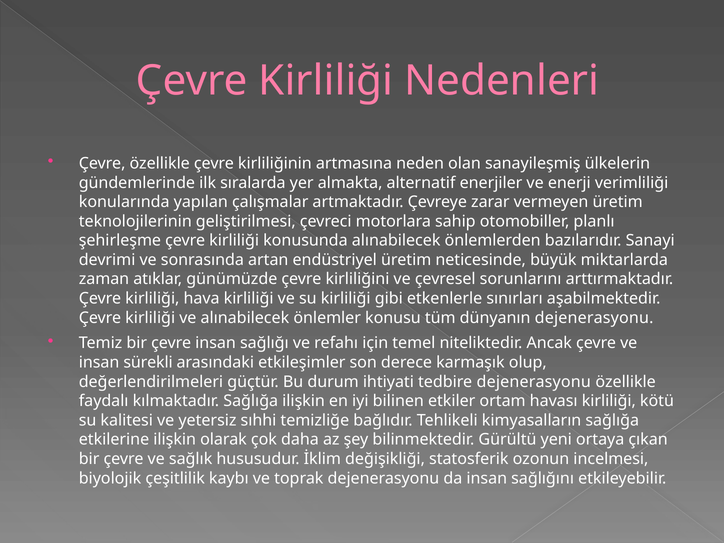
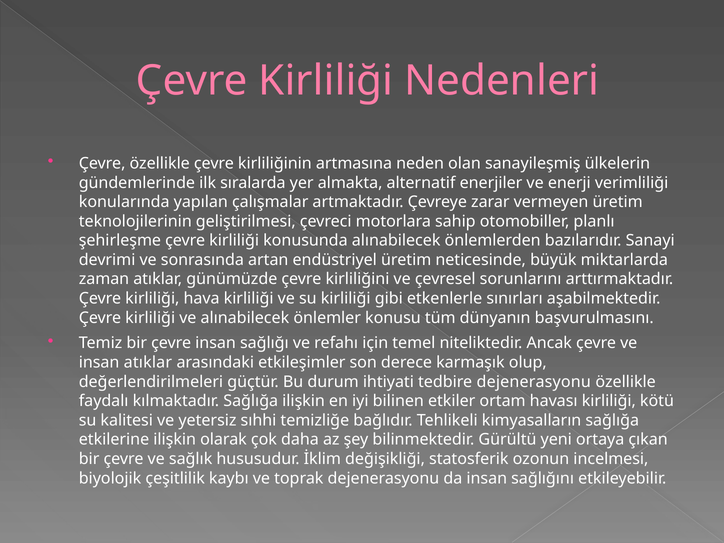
dünyanın dejenerasyonu: dejenerasyonu -> başvurulmasını
insan sürekli: sürekli -> atıklar
